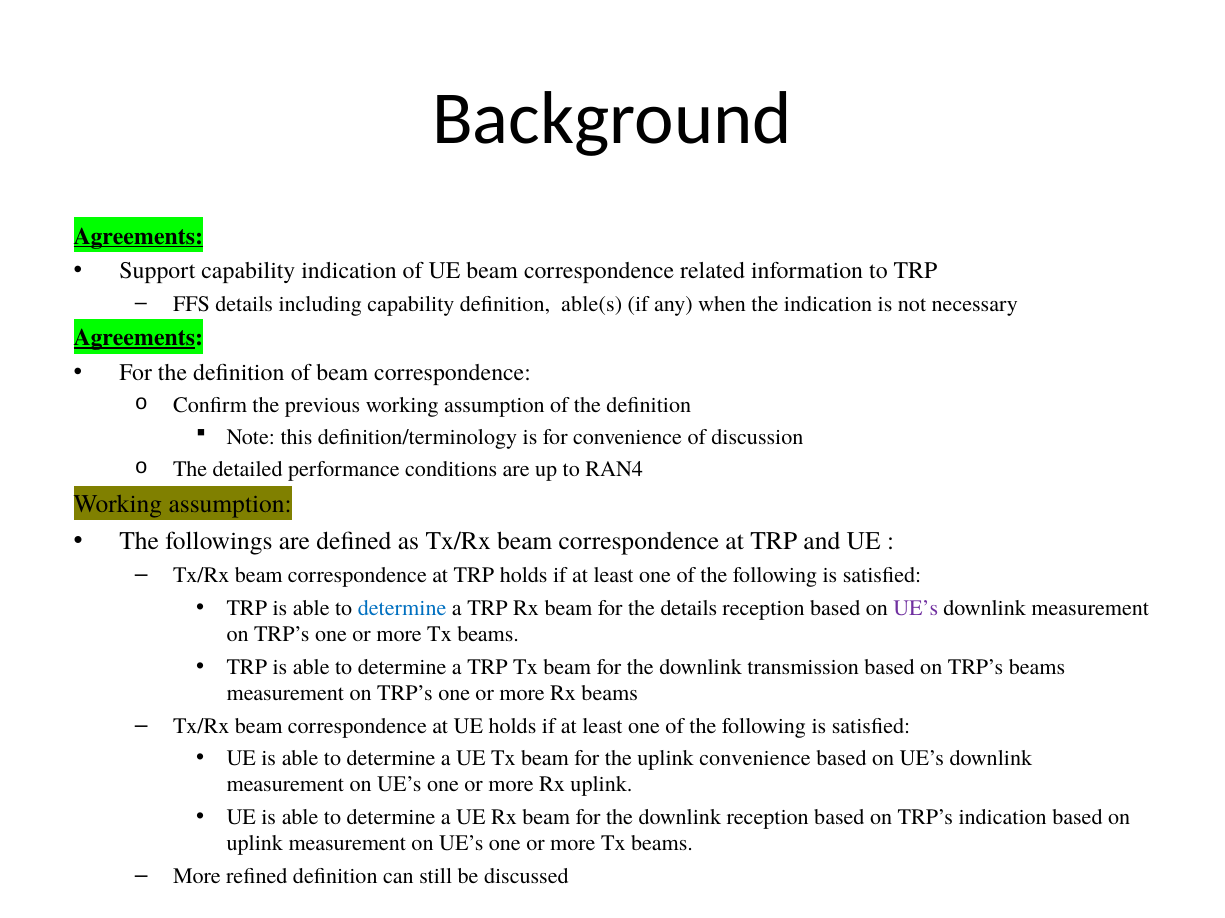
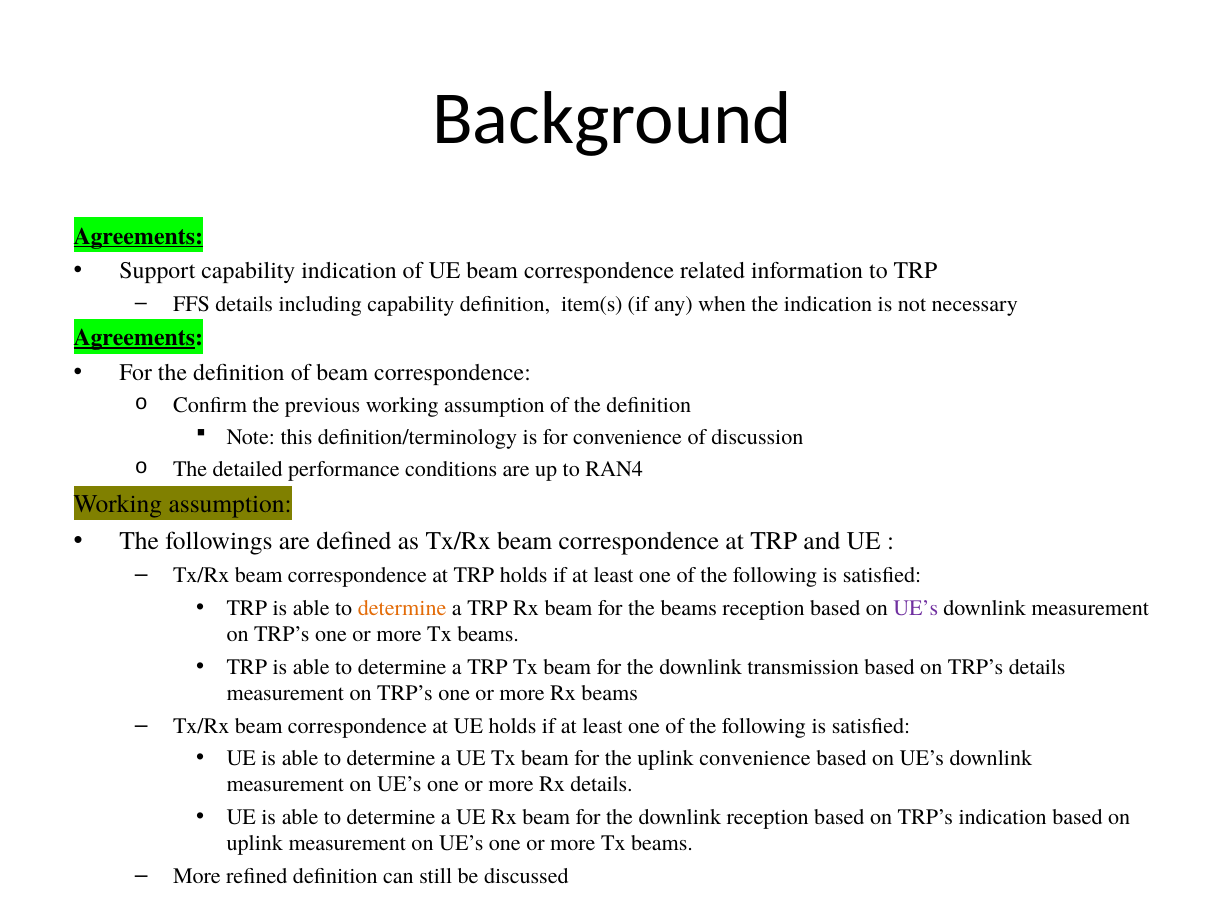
able(s: able(s -> item(s
determine at (402, 609) colour: blue -> orange
the details: details -> beams
TRP’s beams: beams -> details
Rx uplink: uplink -> details
